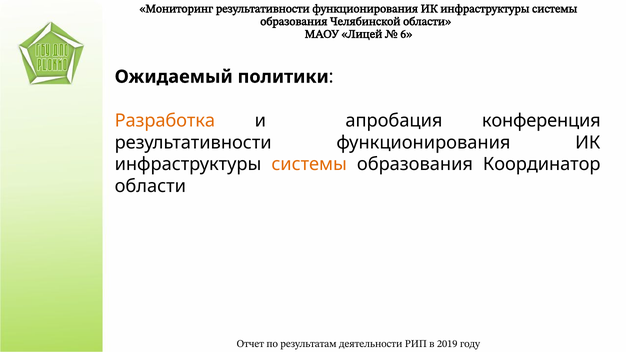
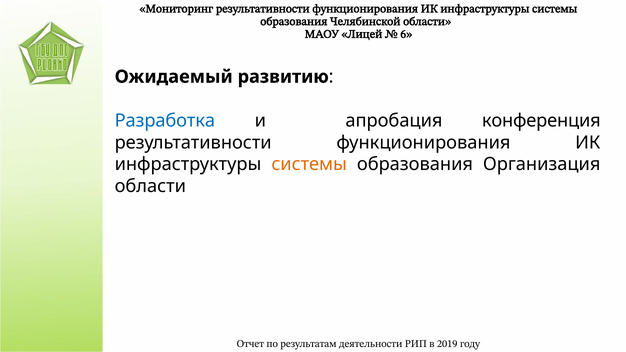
политики: политики -> развитию
Разработка colour: orange -> blue
Координатор: Координатор -> Организация
